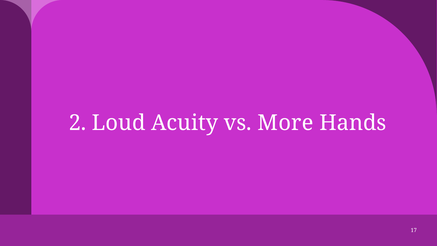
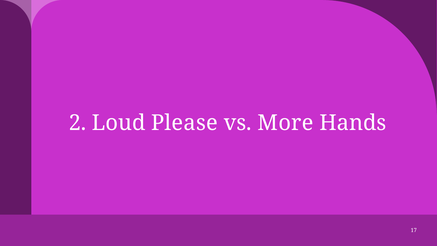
Acuity: Acuity -> Please
